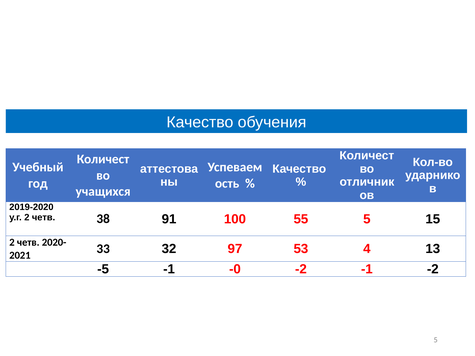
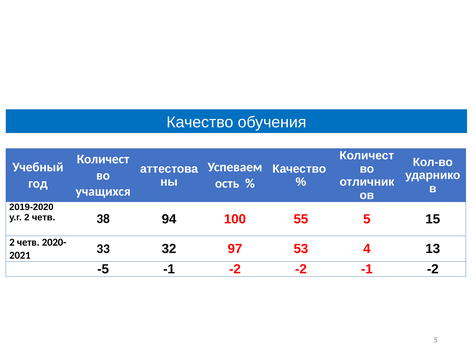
91: 91 -> 94
-5 -1 -0: -0 -> -2
